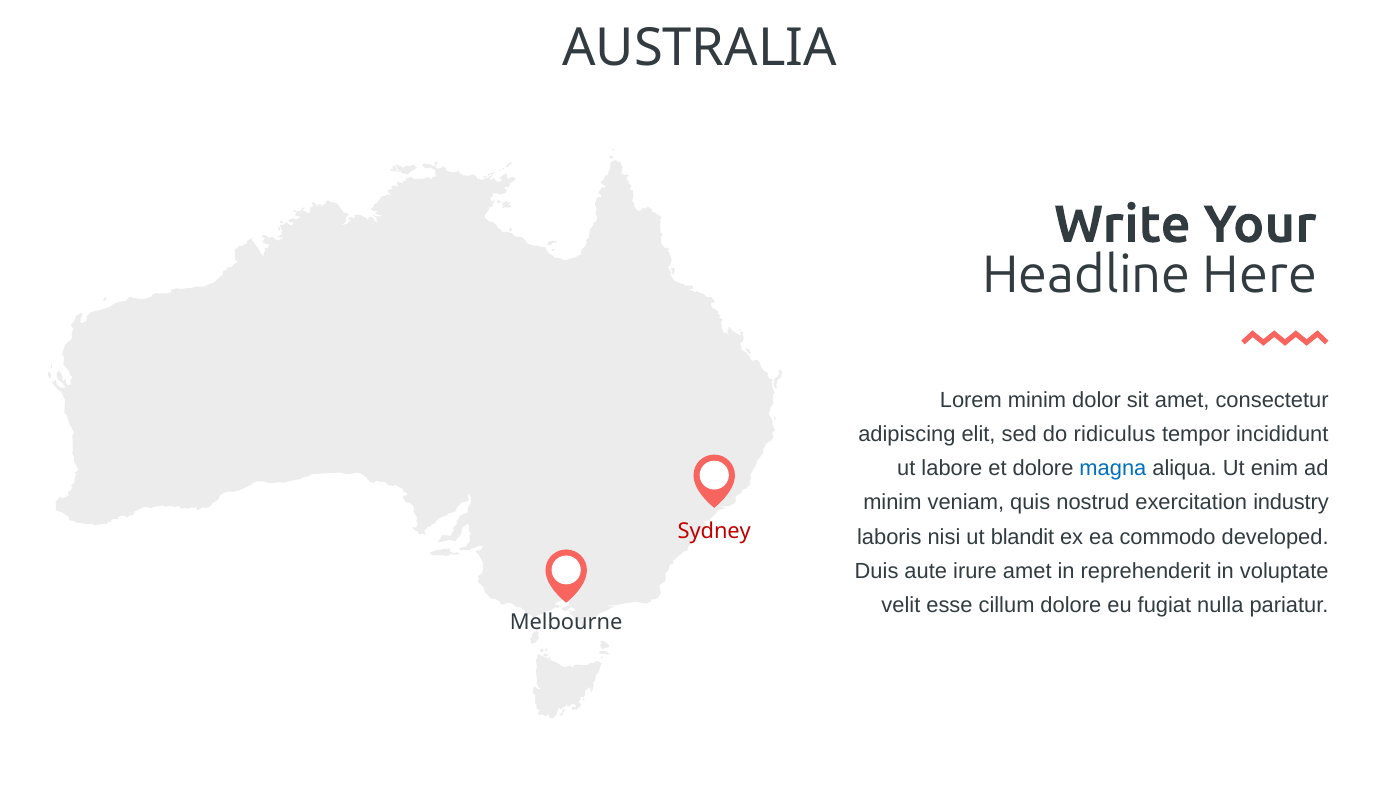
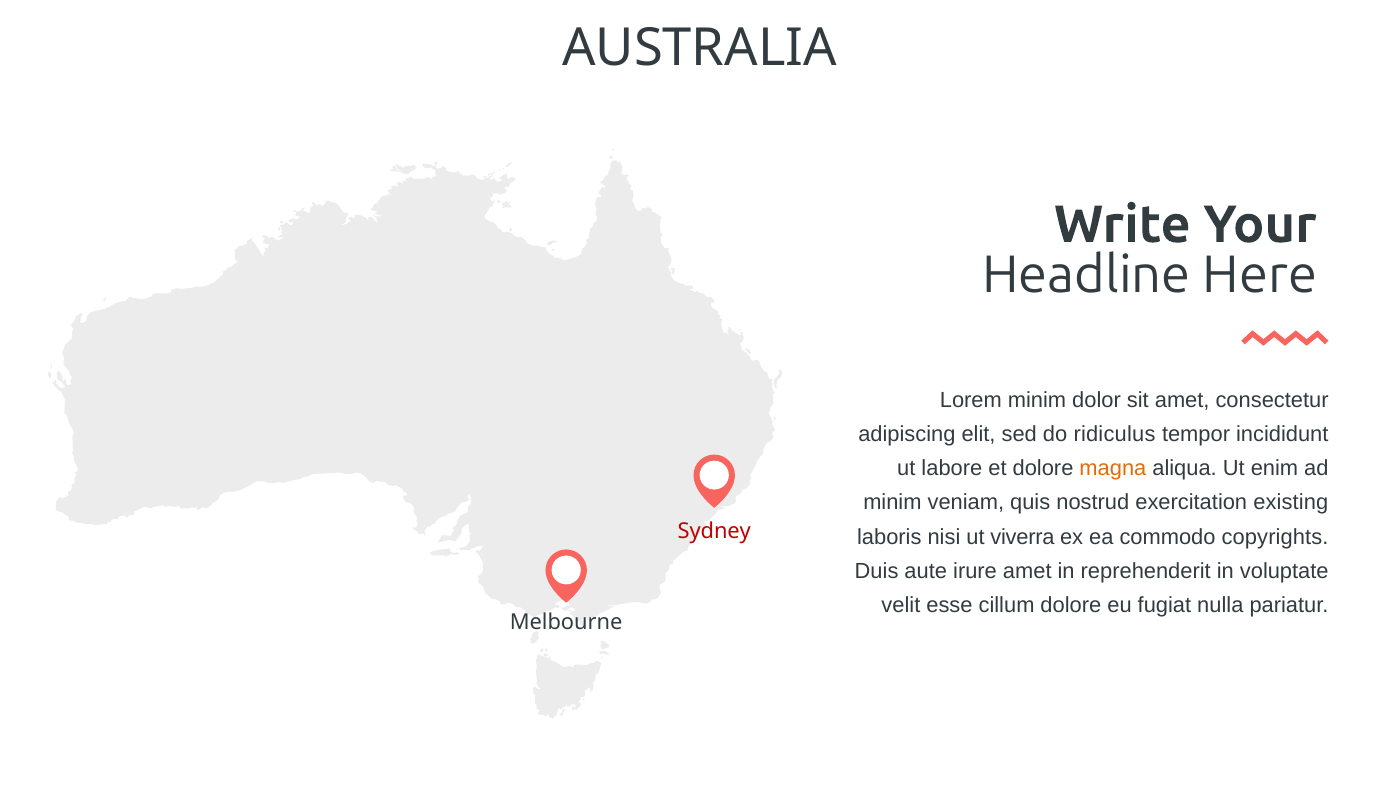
magna colour: blue -> orange
industry: industry -> existing
blandit: blandit -> viverra
developed: developed -> copyrights
